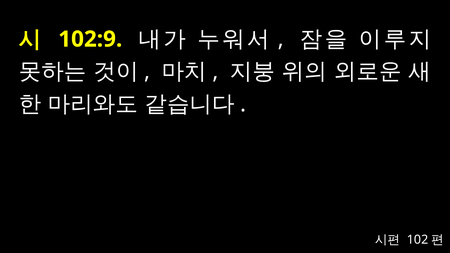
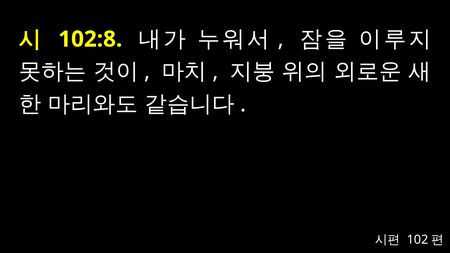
102:9: 102:9 -> 102:8
